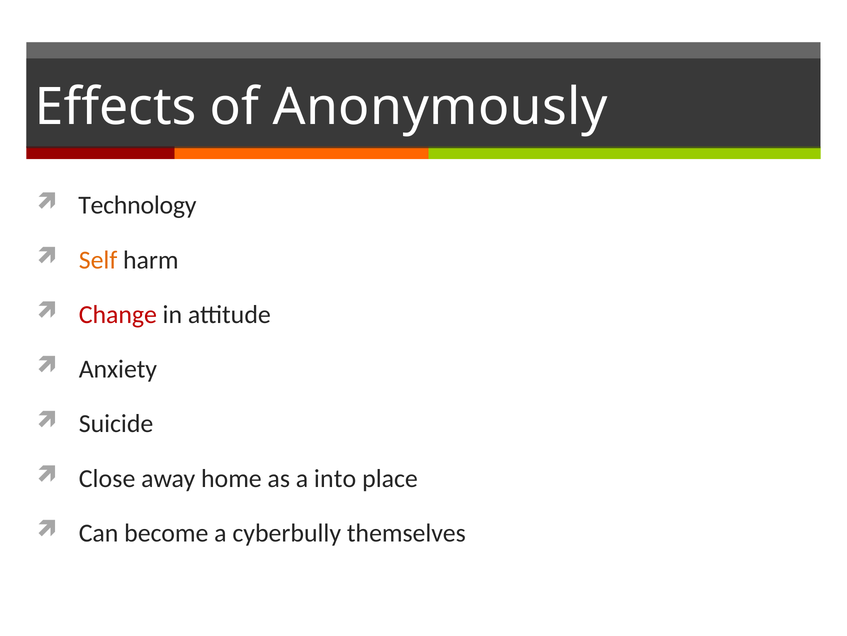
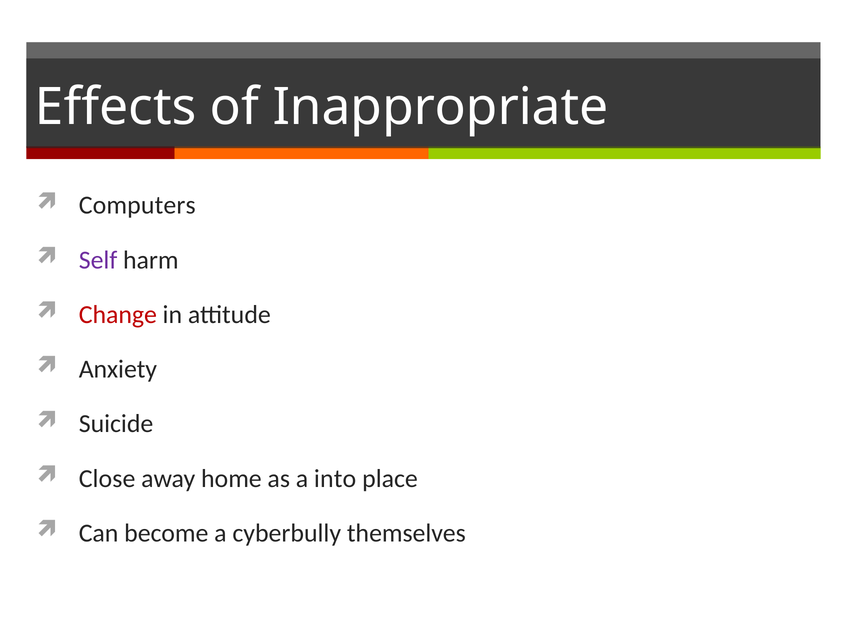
Anonymously: Anonymously -> Inappropriate
Technology: Technology -> Computers
Self colour: orange -> purple
